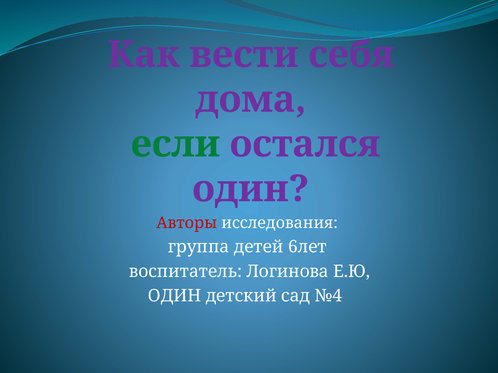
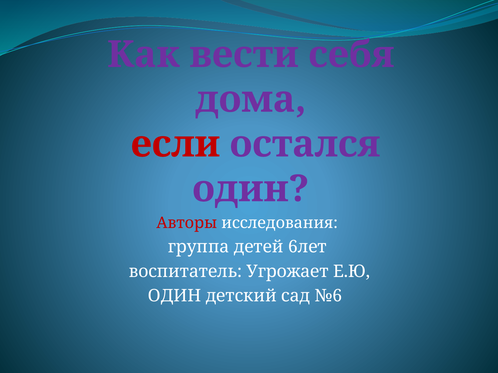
если colour: green -> red
Логинова: Логинова -> Угрожает
№4: №4 -> №6
